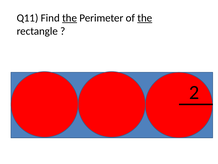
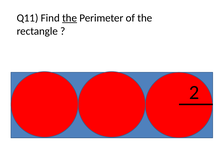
the at (145, 18) underline: present -> none
